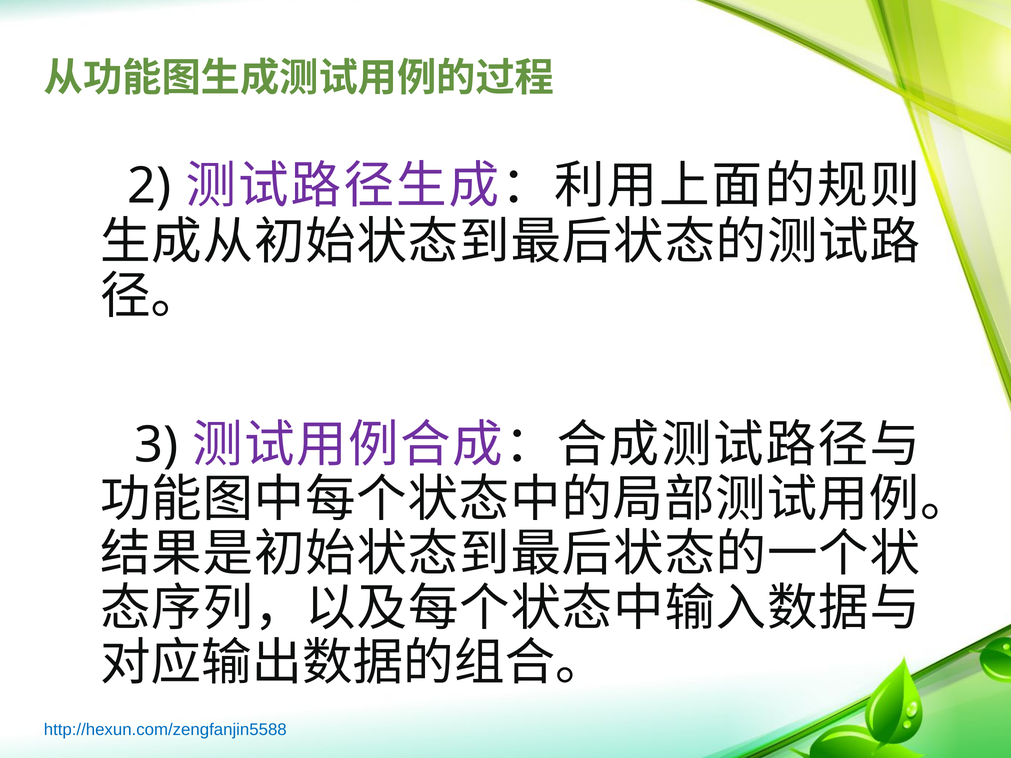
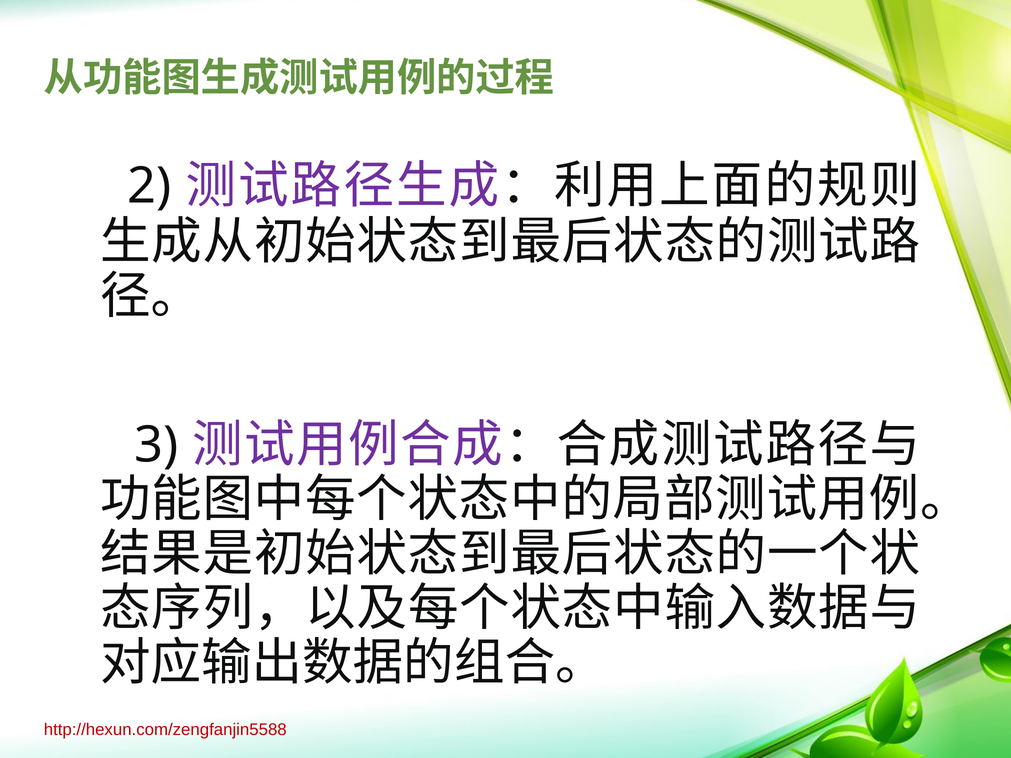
http://hexun.com/zengfanjin5588 colour: blue -> red
